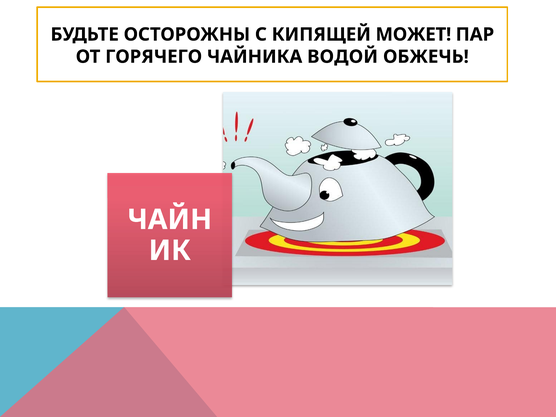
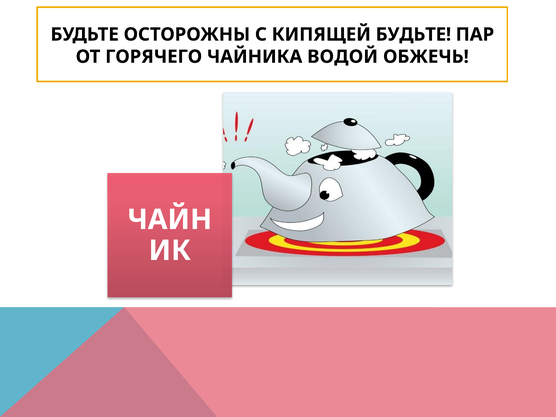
КИПЯЩЕЙ МОЖЕТ: МОЖЕТ -> БУДЬТЕ
